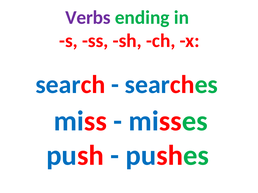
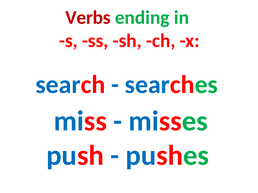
Verbs colour: purple -> red
